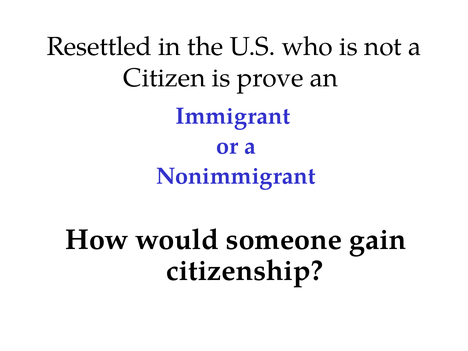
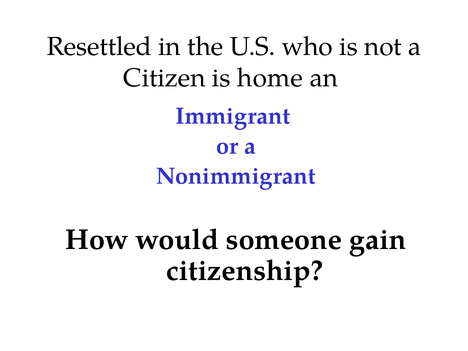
prove: prove -> home
